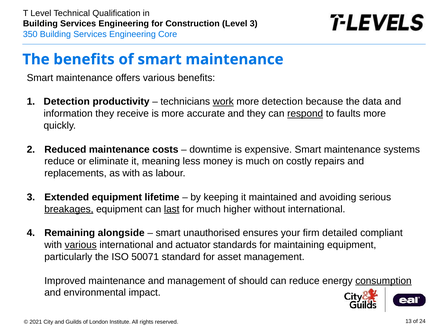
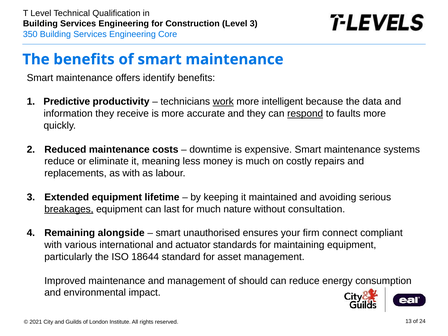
offers various: various -> identify
Detection at (67, 102): Detection -> Predictive
more detection: detection -> intelligent
last underline: present -> none
higher: higher -> nature
without international: international -> consultation
detailed: detailed -> connect
various at (81, 245) underline: present -> none
50071: 50071 -> 18644
consumption underline: present -> none
